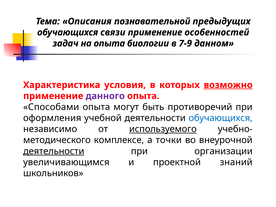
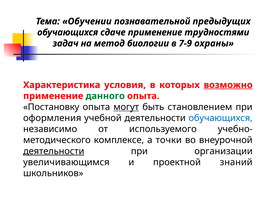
Описания: Описания -> Обучении
связи: связи -> сдаче
особенностей: особенностей -> трудностями
на опыта: опыта -> метод
данном: данном -> охраны
данного colour: purple -> green
Способами: Способами -> Постановку
могут underline: none -> present
противоречий: противоречий -> становлением
используемого underline: present -> none
